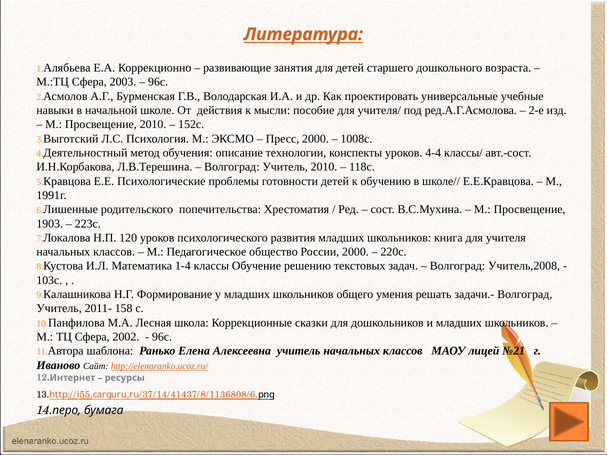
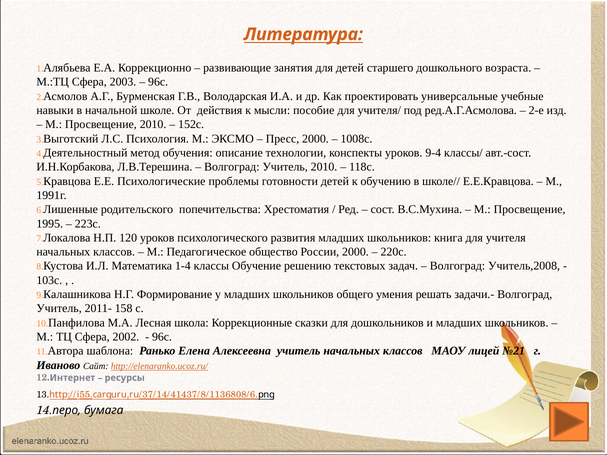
4-4: 4-4 -> 9-4
1903: 1903 -> 1995
